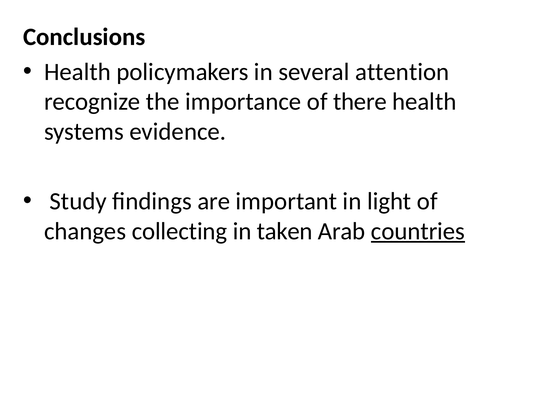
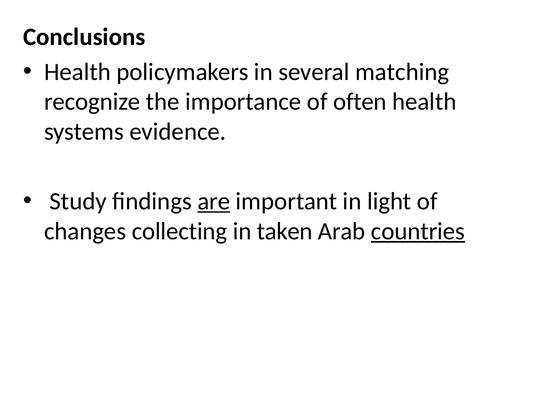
attention: attention -> matching
there: there -> often
are underline: none -> present
